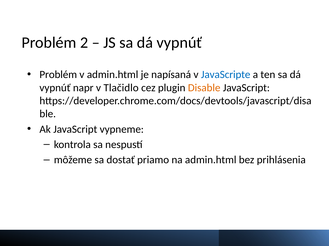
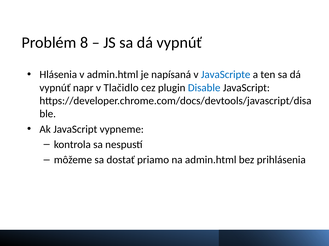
2: 2 -> 8
Problém at (58, 75): Problém -> Hlásenia
Disable colour: orange -> blue
